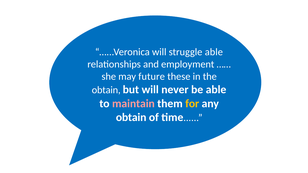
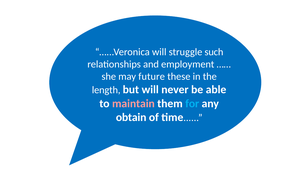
struggle able: able -> such
obtain at (106, 90): obtain -> length
for colour: yellow -> light blue
